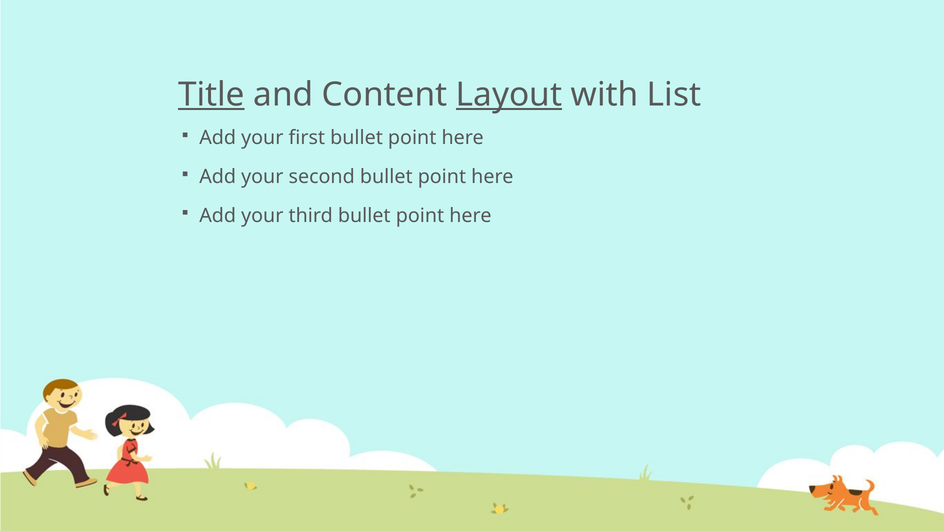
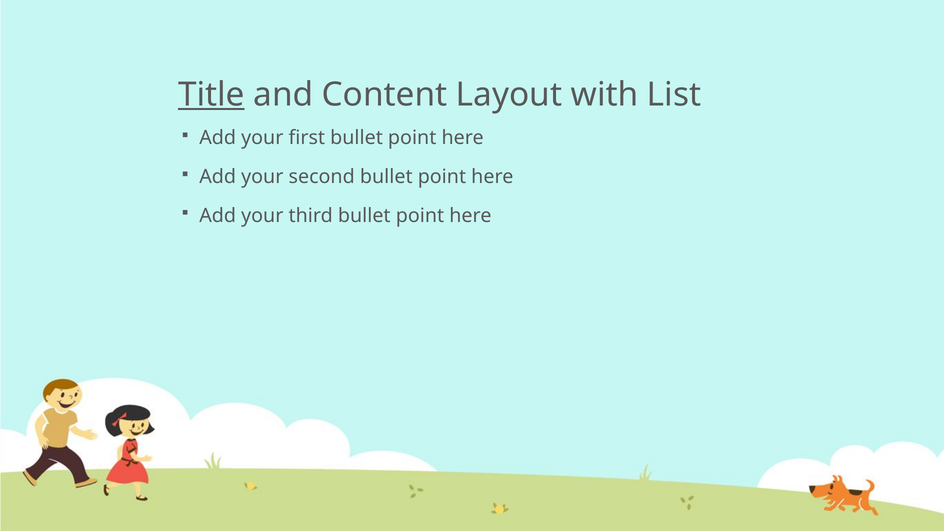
Layout underline: present -> none
